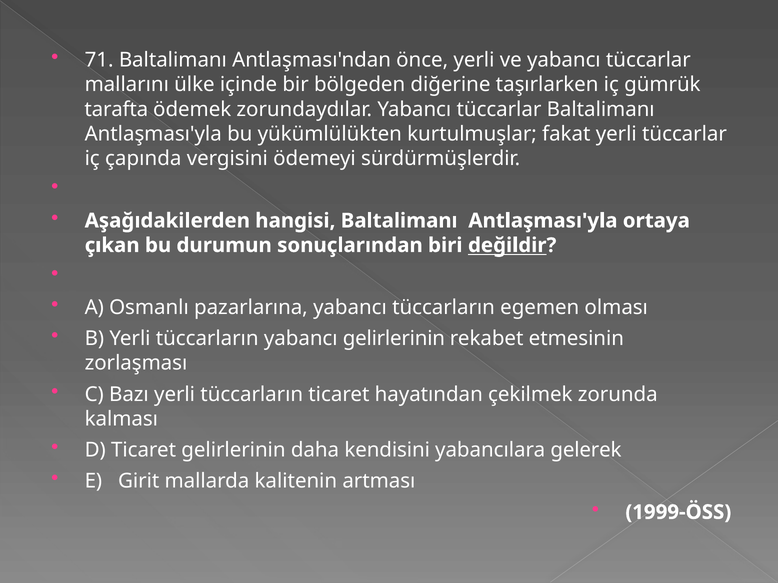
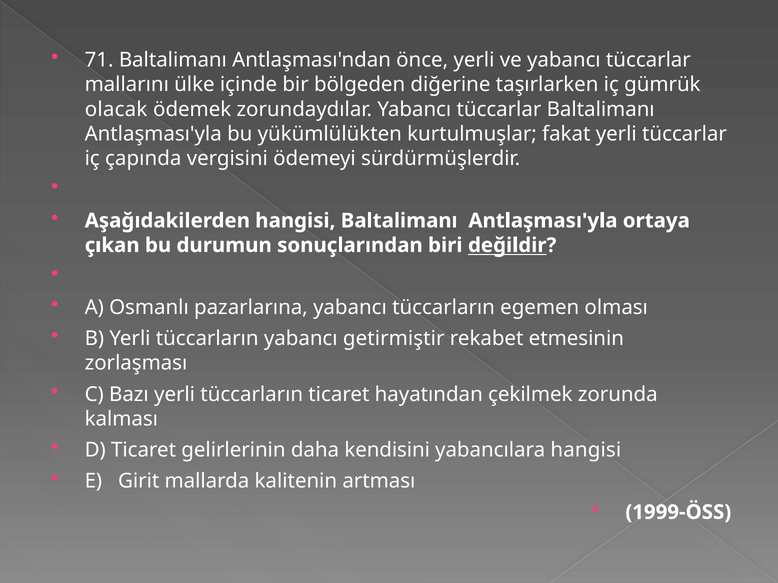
tarafta: tarafta -> olacak
yabancı gelirlerinin: gelirlerinin -> getirmiştir
yabancılara gelerek: gelerek -> hangisi
